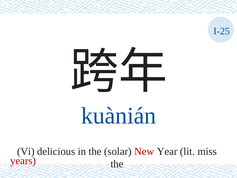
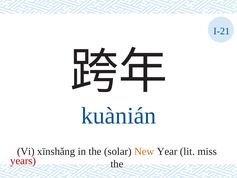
I-25: I-25 -> I-21
delicious: delicious -> xīnshǎng
New colour: red -> orange
